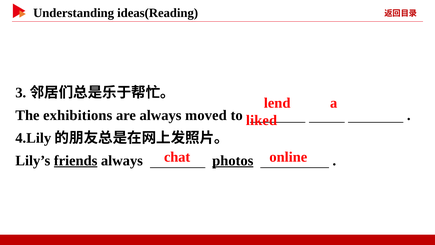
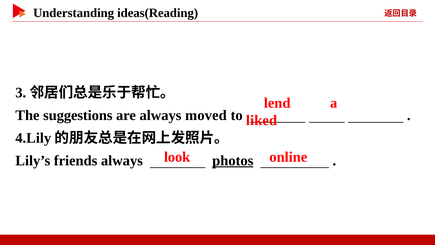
exhibitions: exhibitions -> suggestions
chat: chat -> look
friends underline: present -> none
